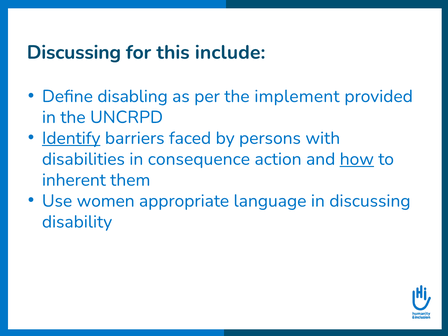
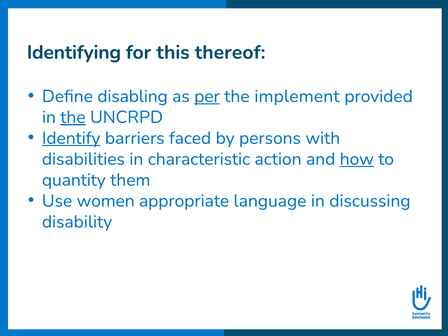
Discussing at (74, 52): Discussing -> Identifying
include: include -> thereof
per underline: none -> present
the at (73, 117) underline: none -> present
consequence: consequence -> characteristic
inherent: inherent -> quantity
